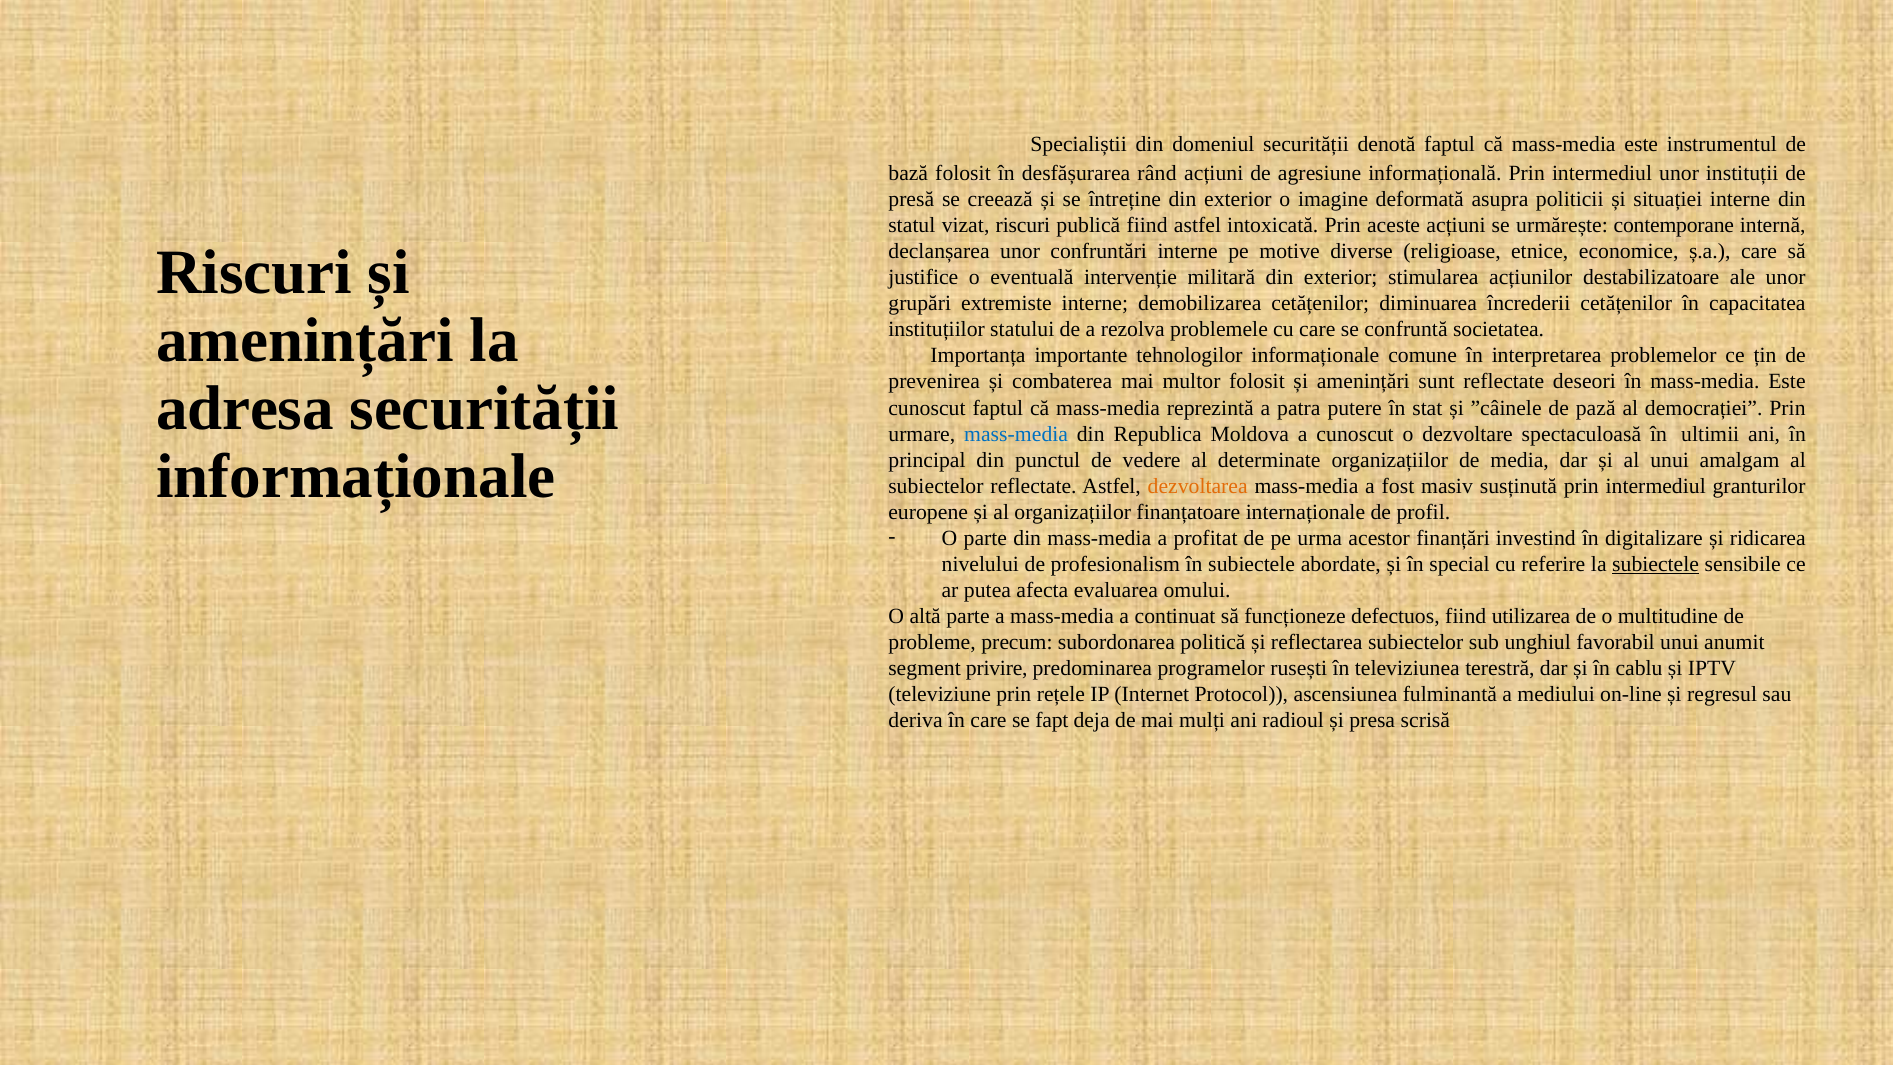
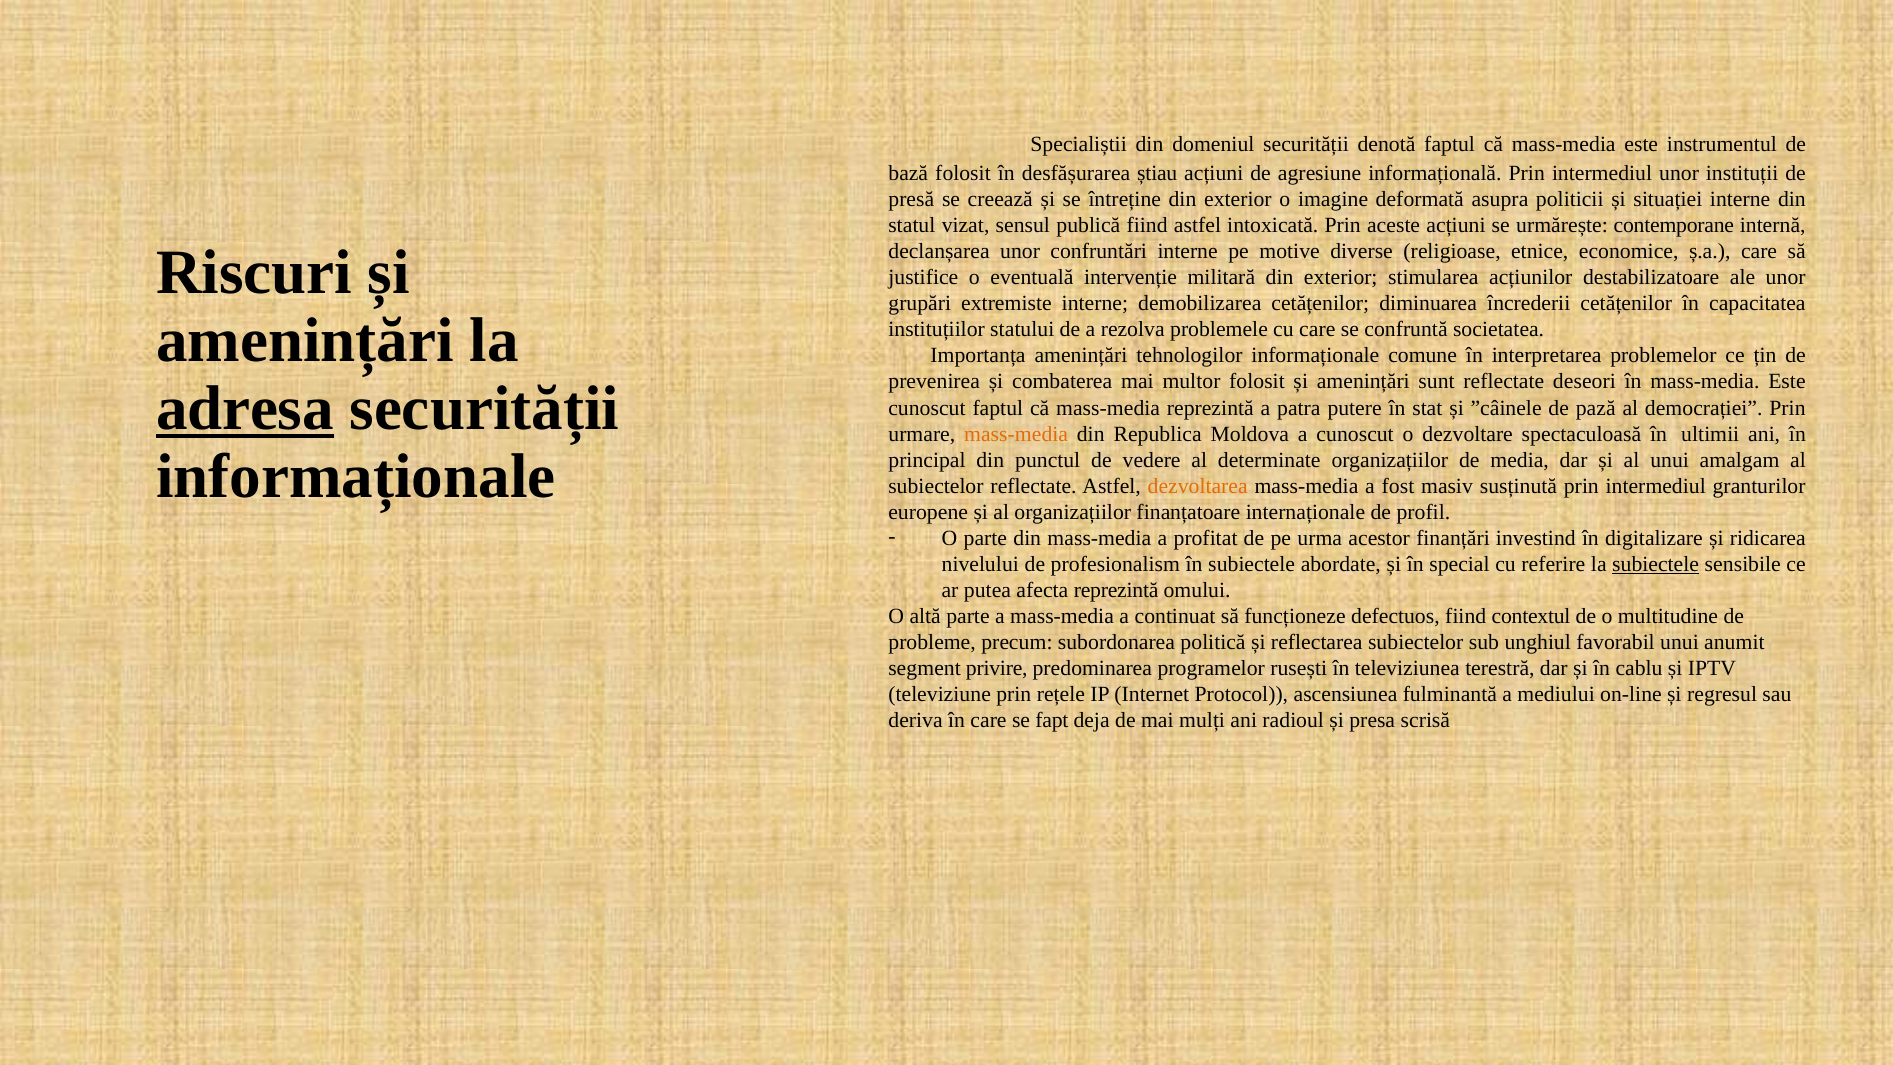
rând: rând -> știau
vizat riscuri: riscuri -> sensul
Importanța importante: importante -> amenințări
adresa underline: none -> present
mass-media at (1016, 434) colour: blue -> orange
afecta evaluarea: evaluarea -> reprezintă
utilizarea: utilizarea -> contextul
